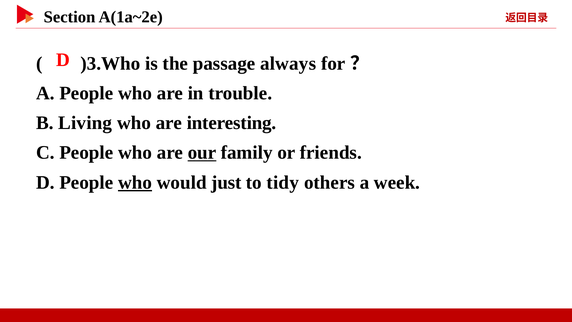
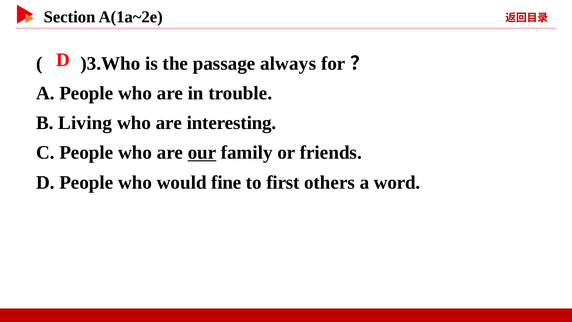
who at (135, 182) underline: present -> none
just: just -> fine
tidy: tidy -> first
week: week -> word
